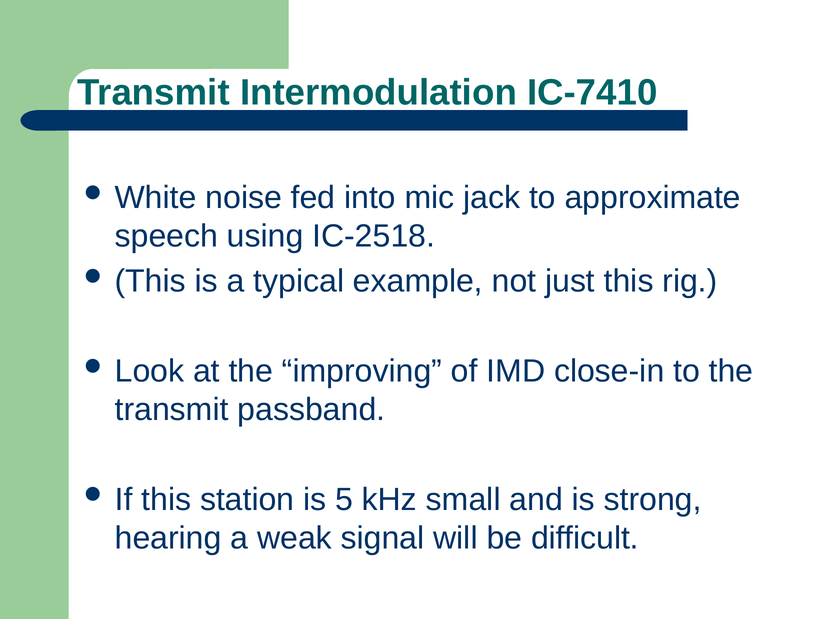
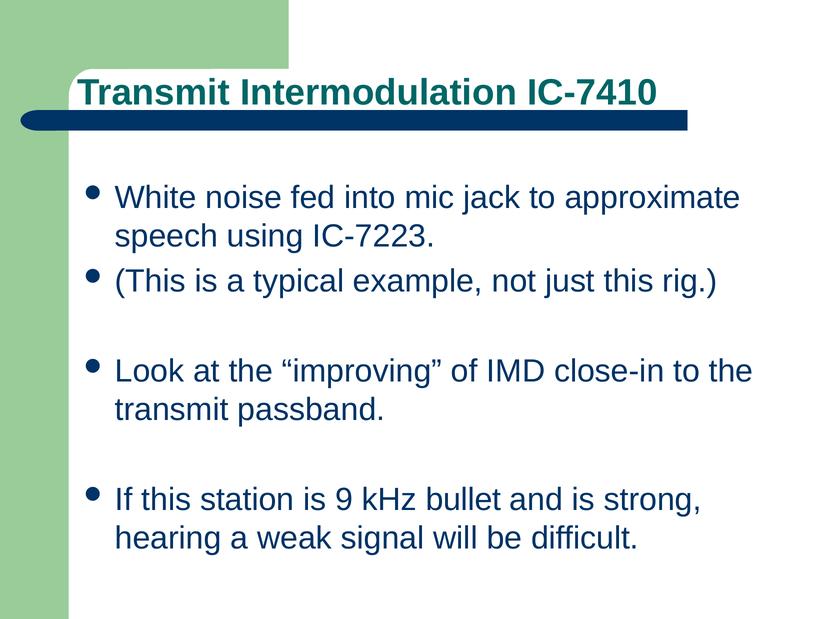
IC-2518: IC-2518 -> IC-7223
5: 5 -> 9
small: small -> bullet
